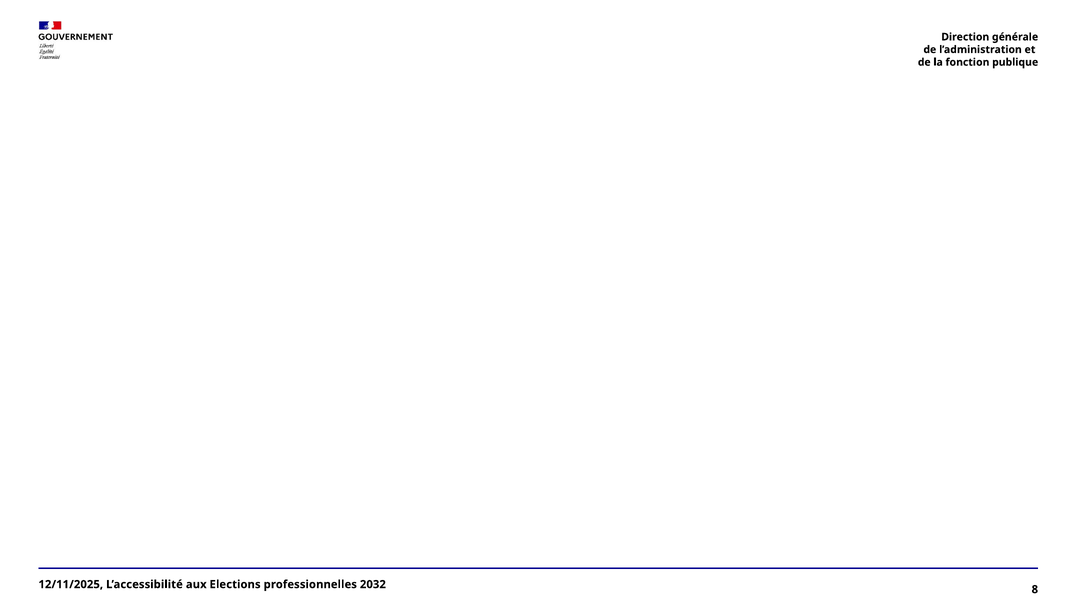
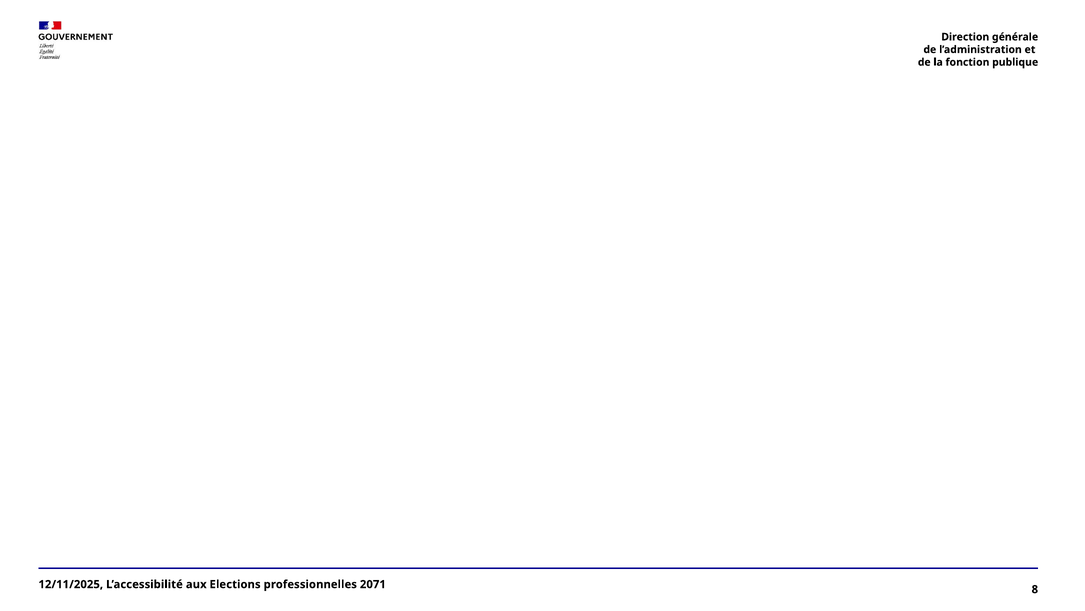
2032: 2032 -> 2071
